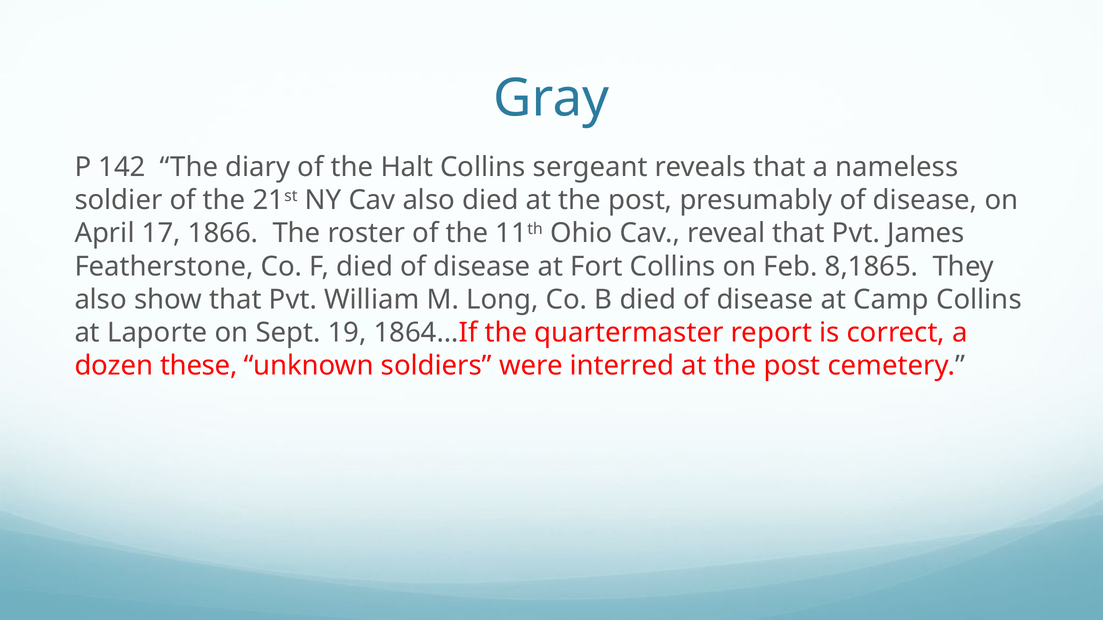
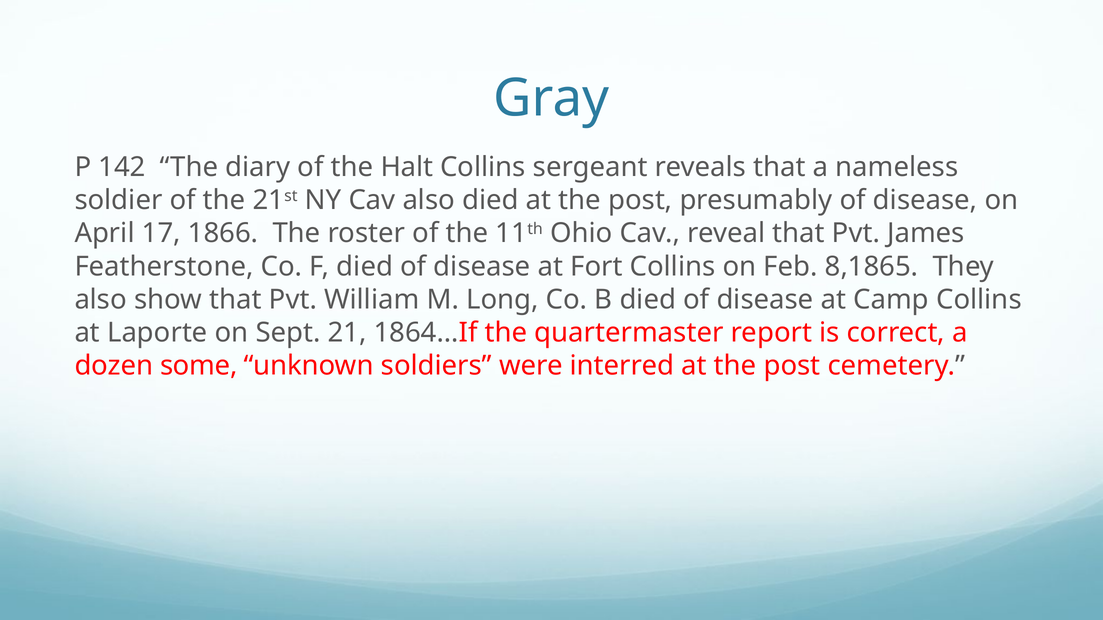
19: 19 -> 21
these: these -> some
